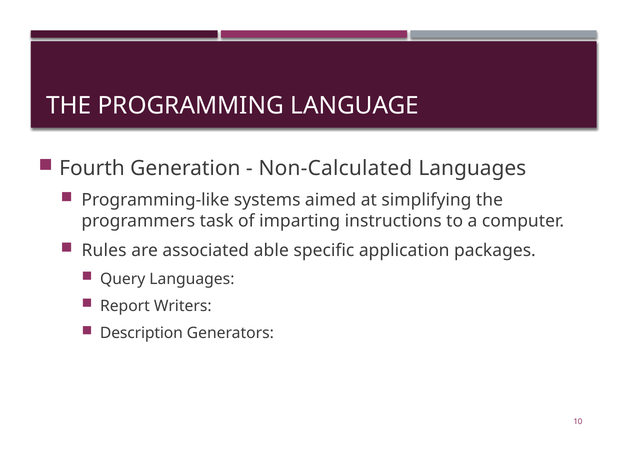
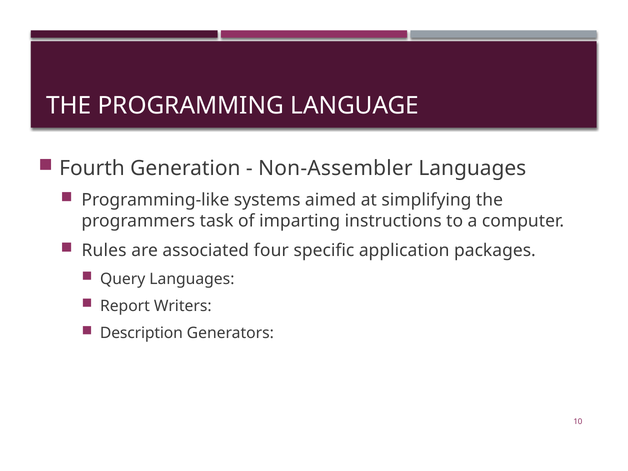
Non-Calculated: Non-Calculated -> Non-Assembler
able: able -> four
